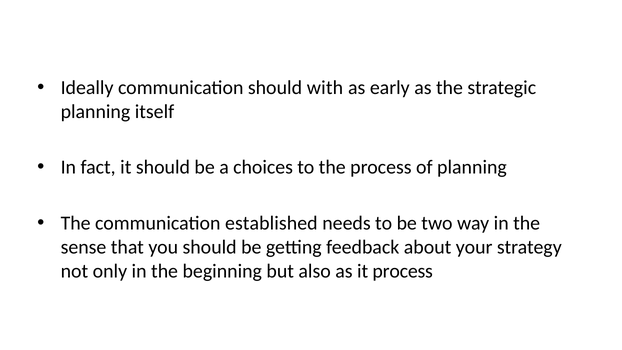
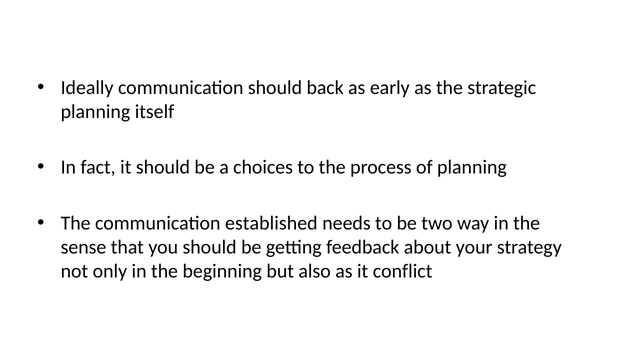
with: with -> back
it process: process -> conflict
